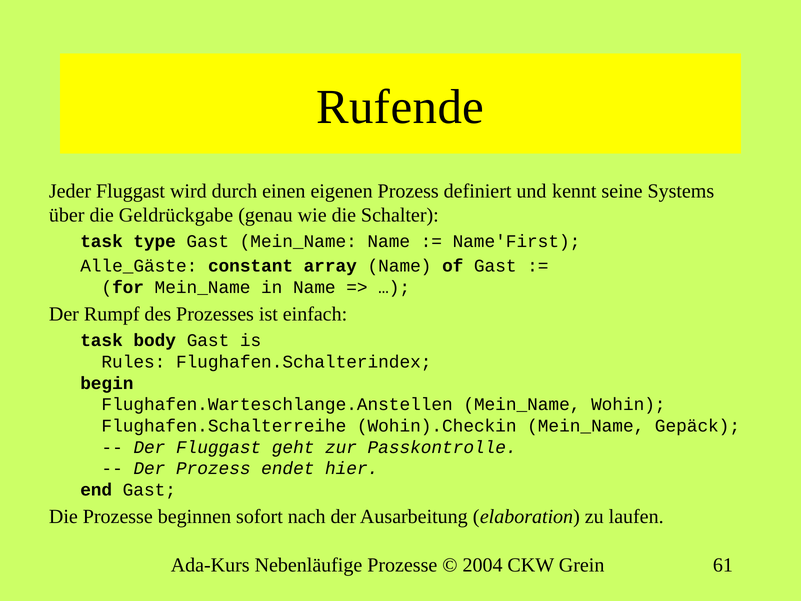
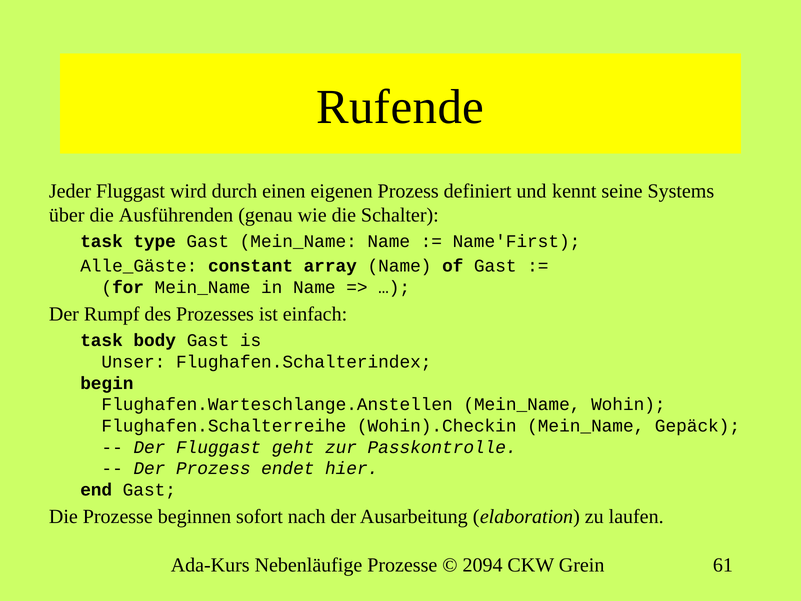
Geldrückgabe: Geldrückgabe -> Ausführenden
Rules: Rules -> Unser
2004: 2004 -> 2094
